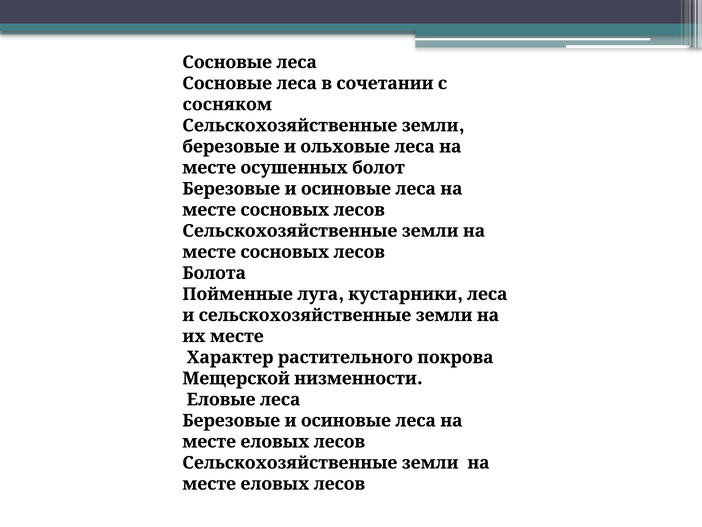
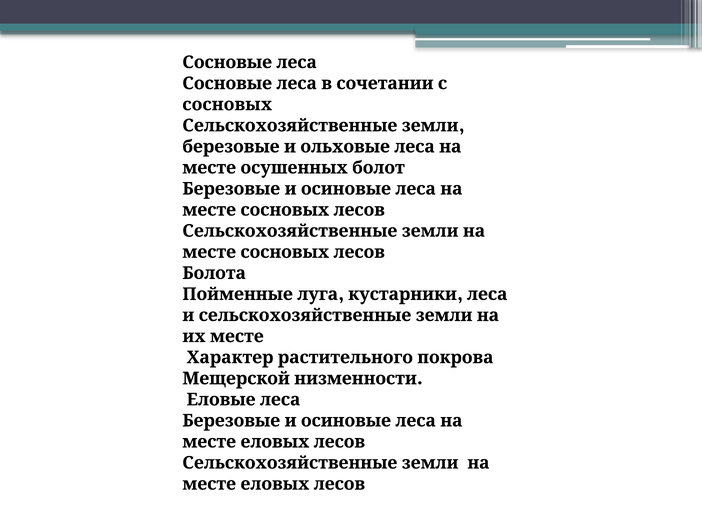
сосняком at (227, 104): сосняком -> сосновых
